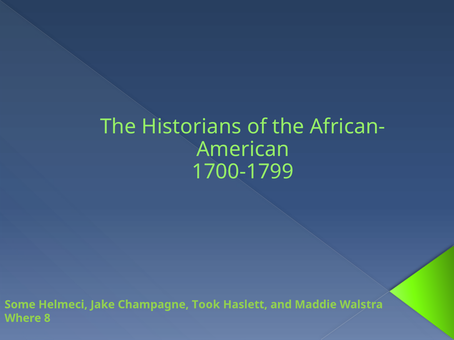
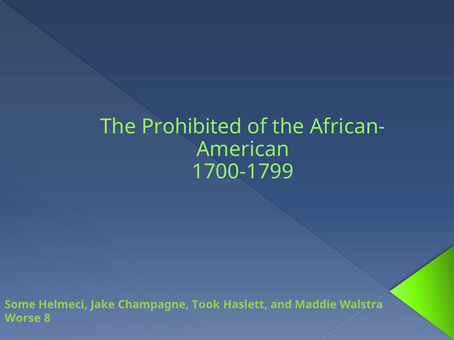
Historians: Historians -> Prohibited
Where: Where -> Worse
